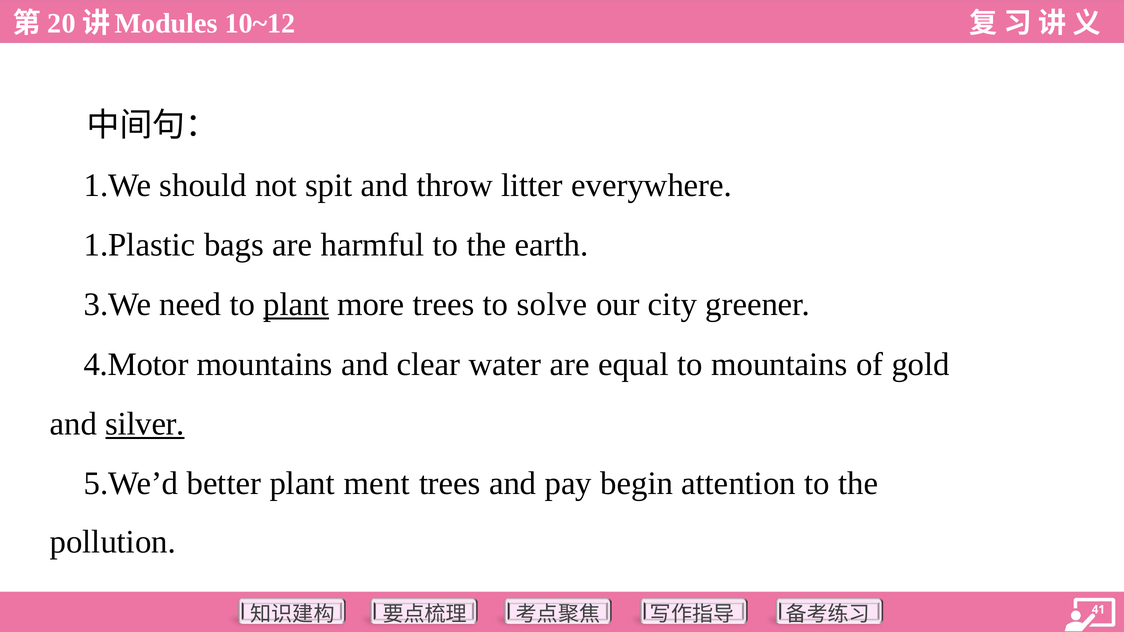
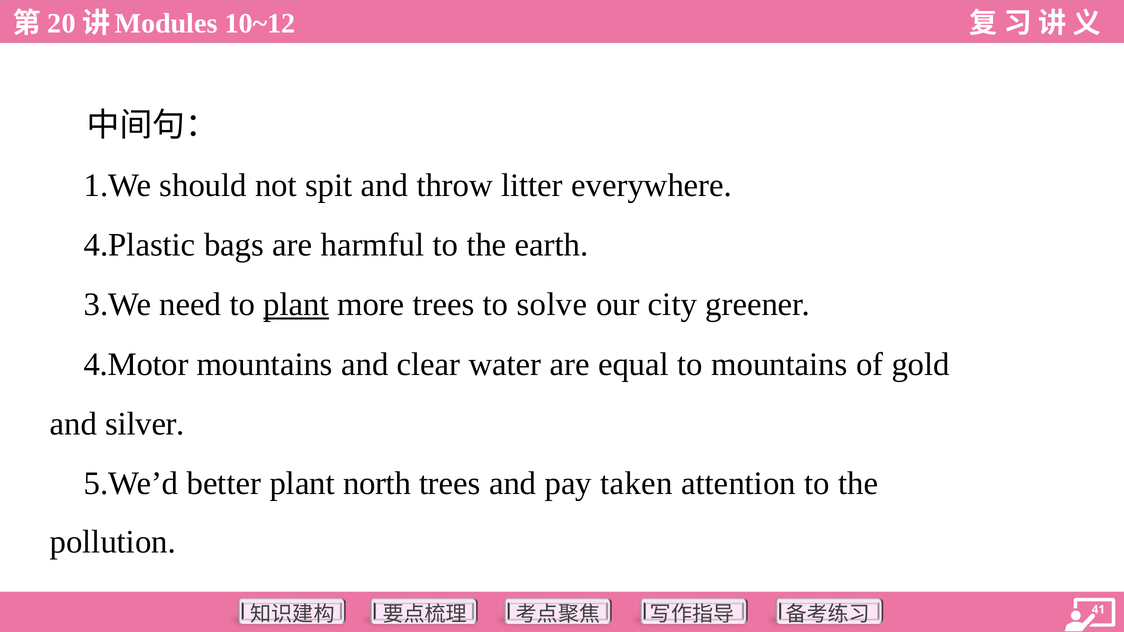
1.Plastic: 1.Plastic -> 4.Plastic
silver underline: present -> none
ment: ment -> north
begin: begin -> taken
